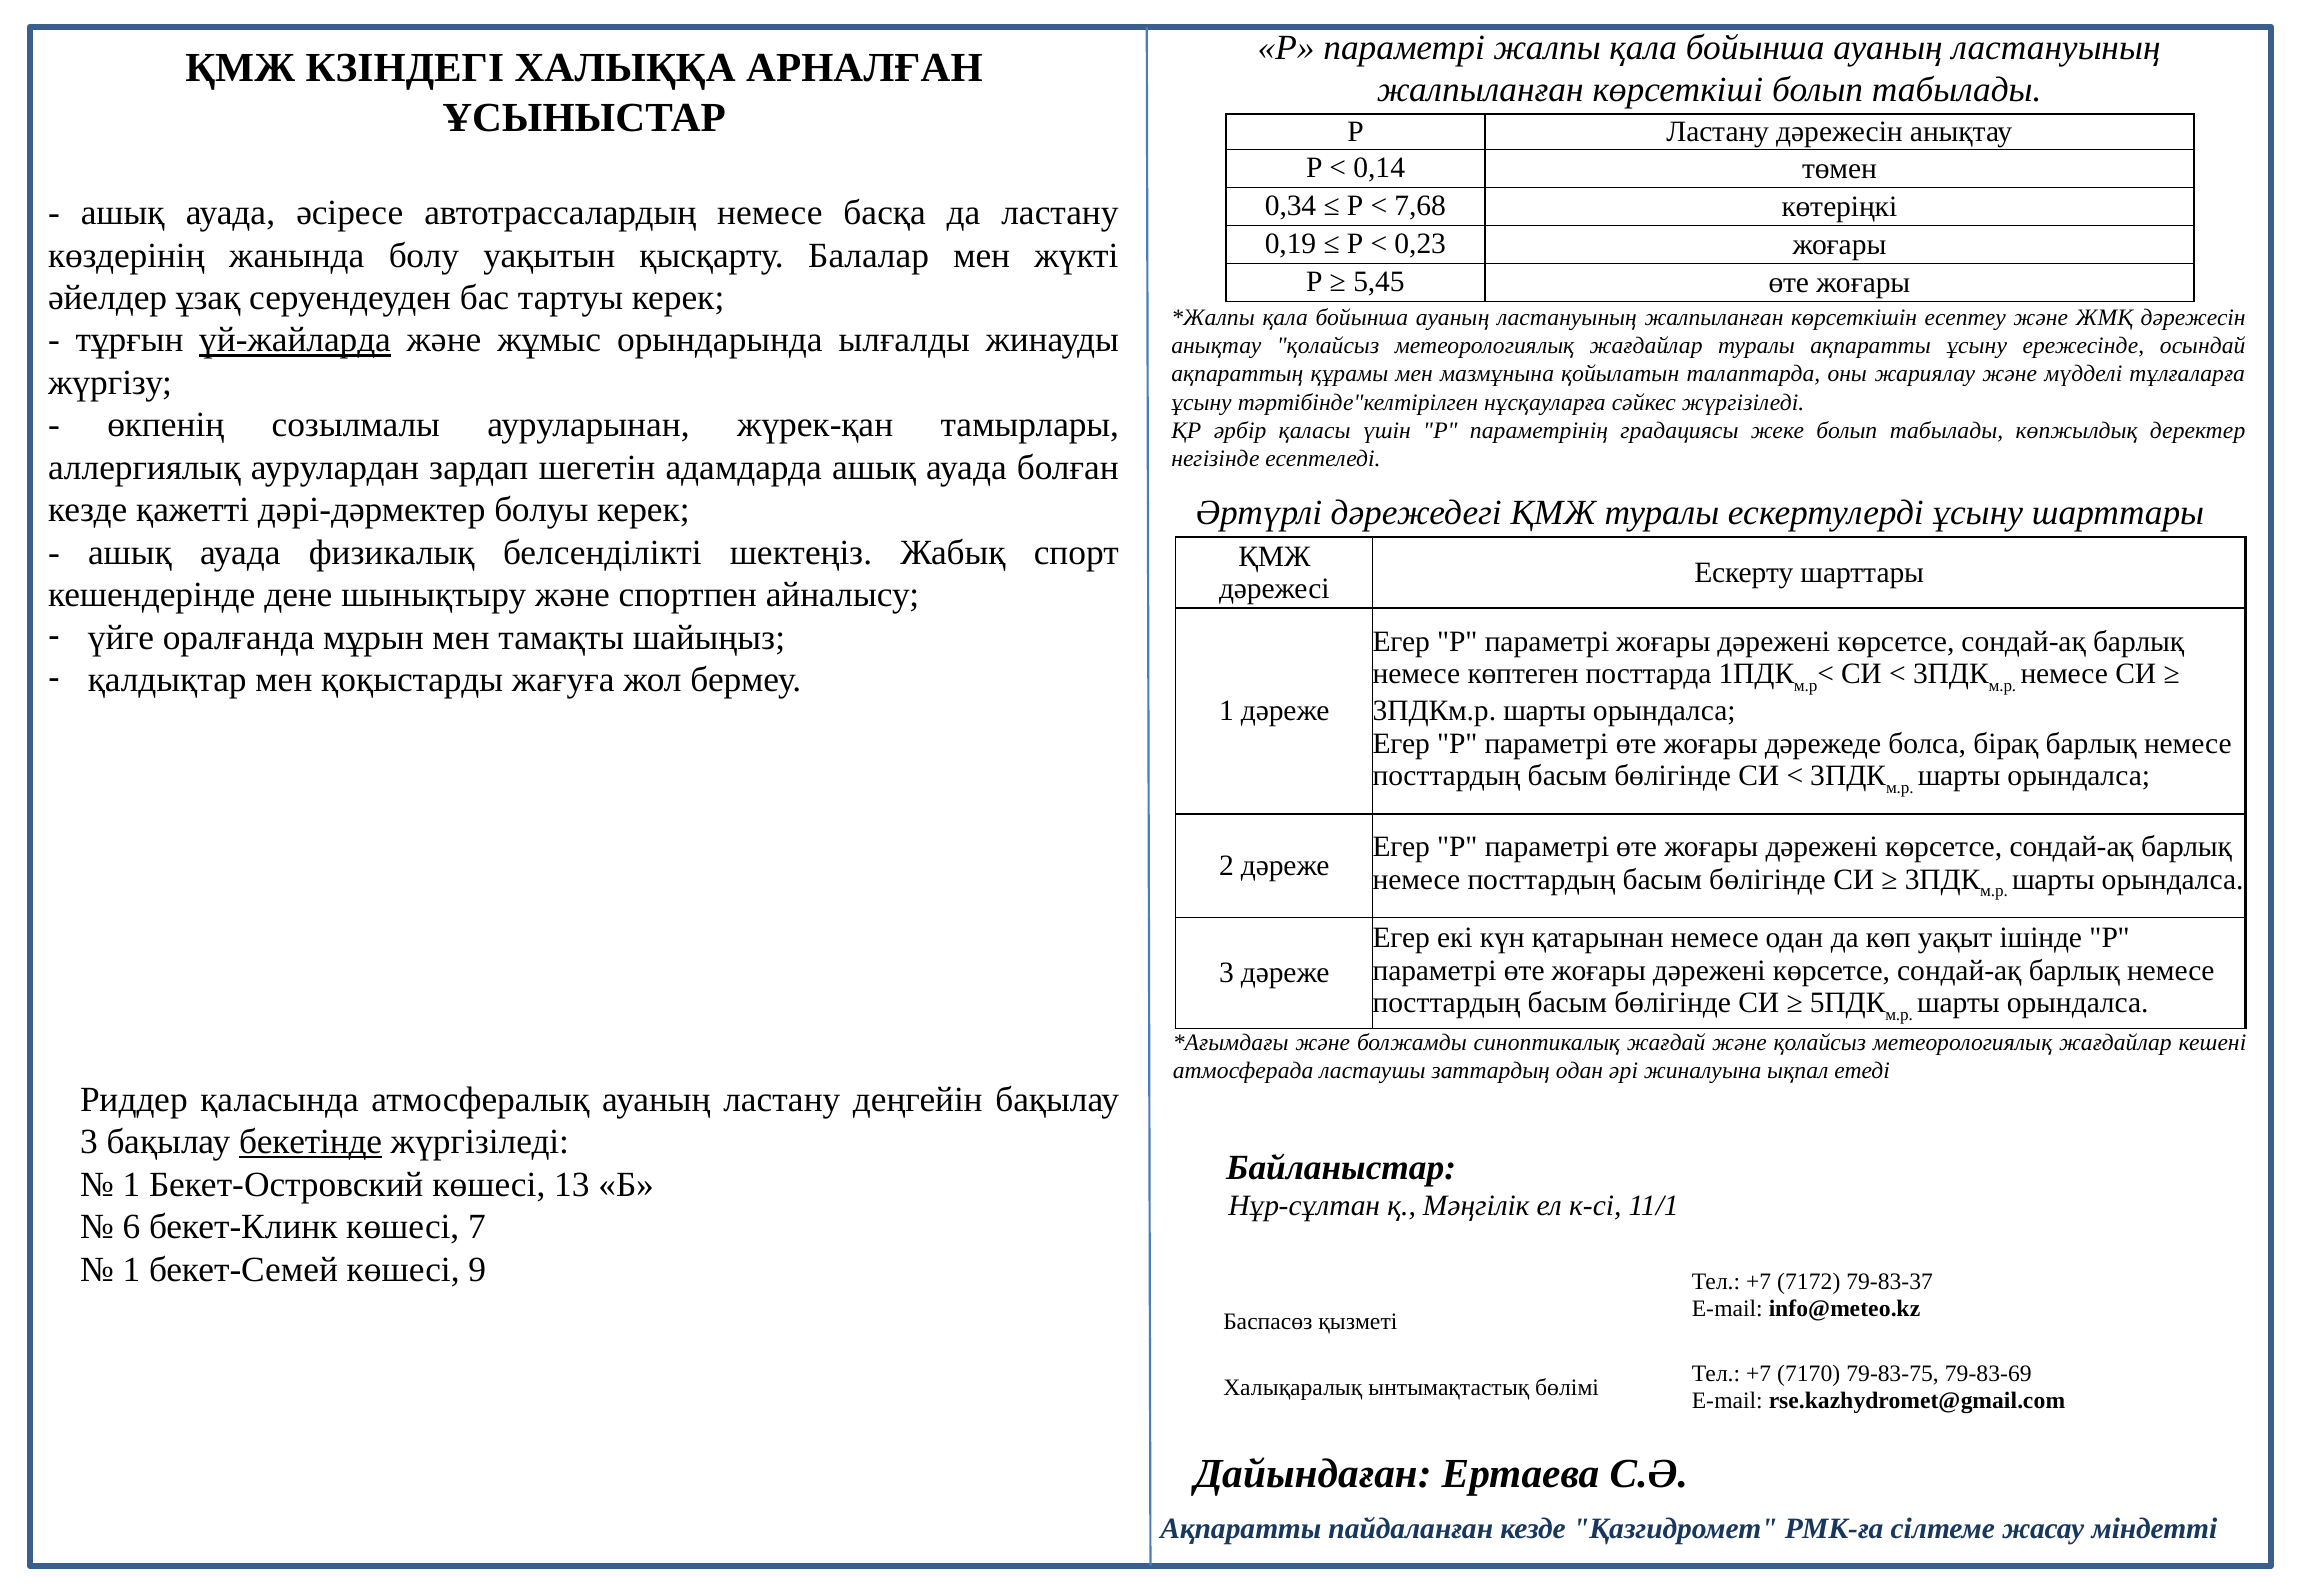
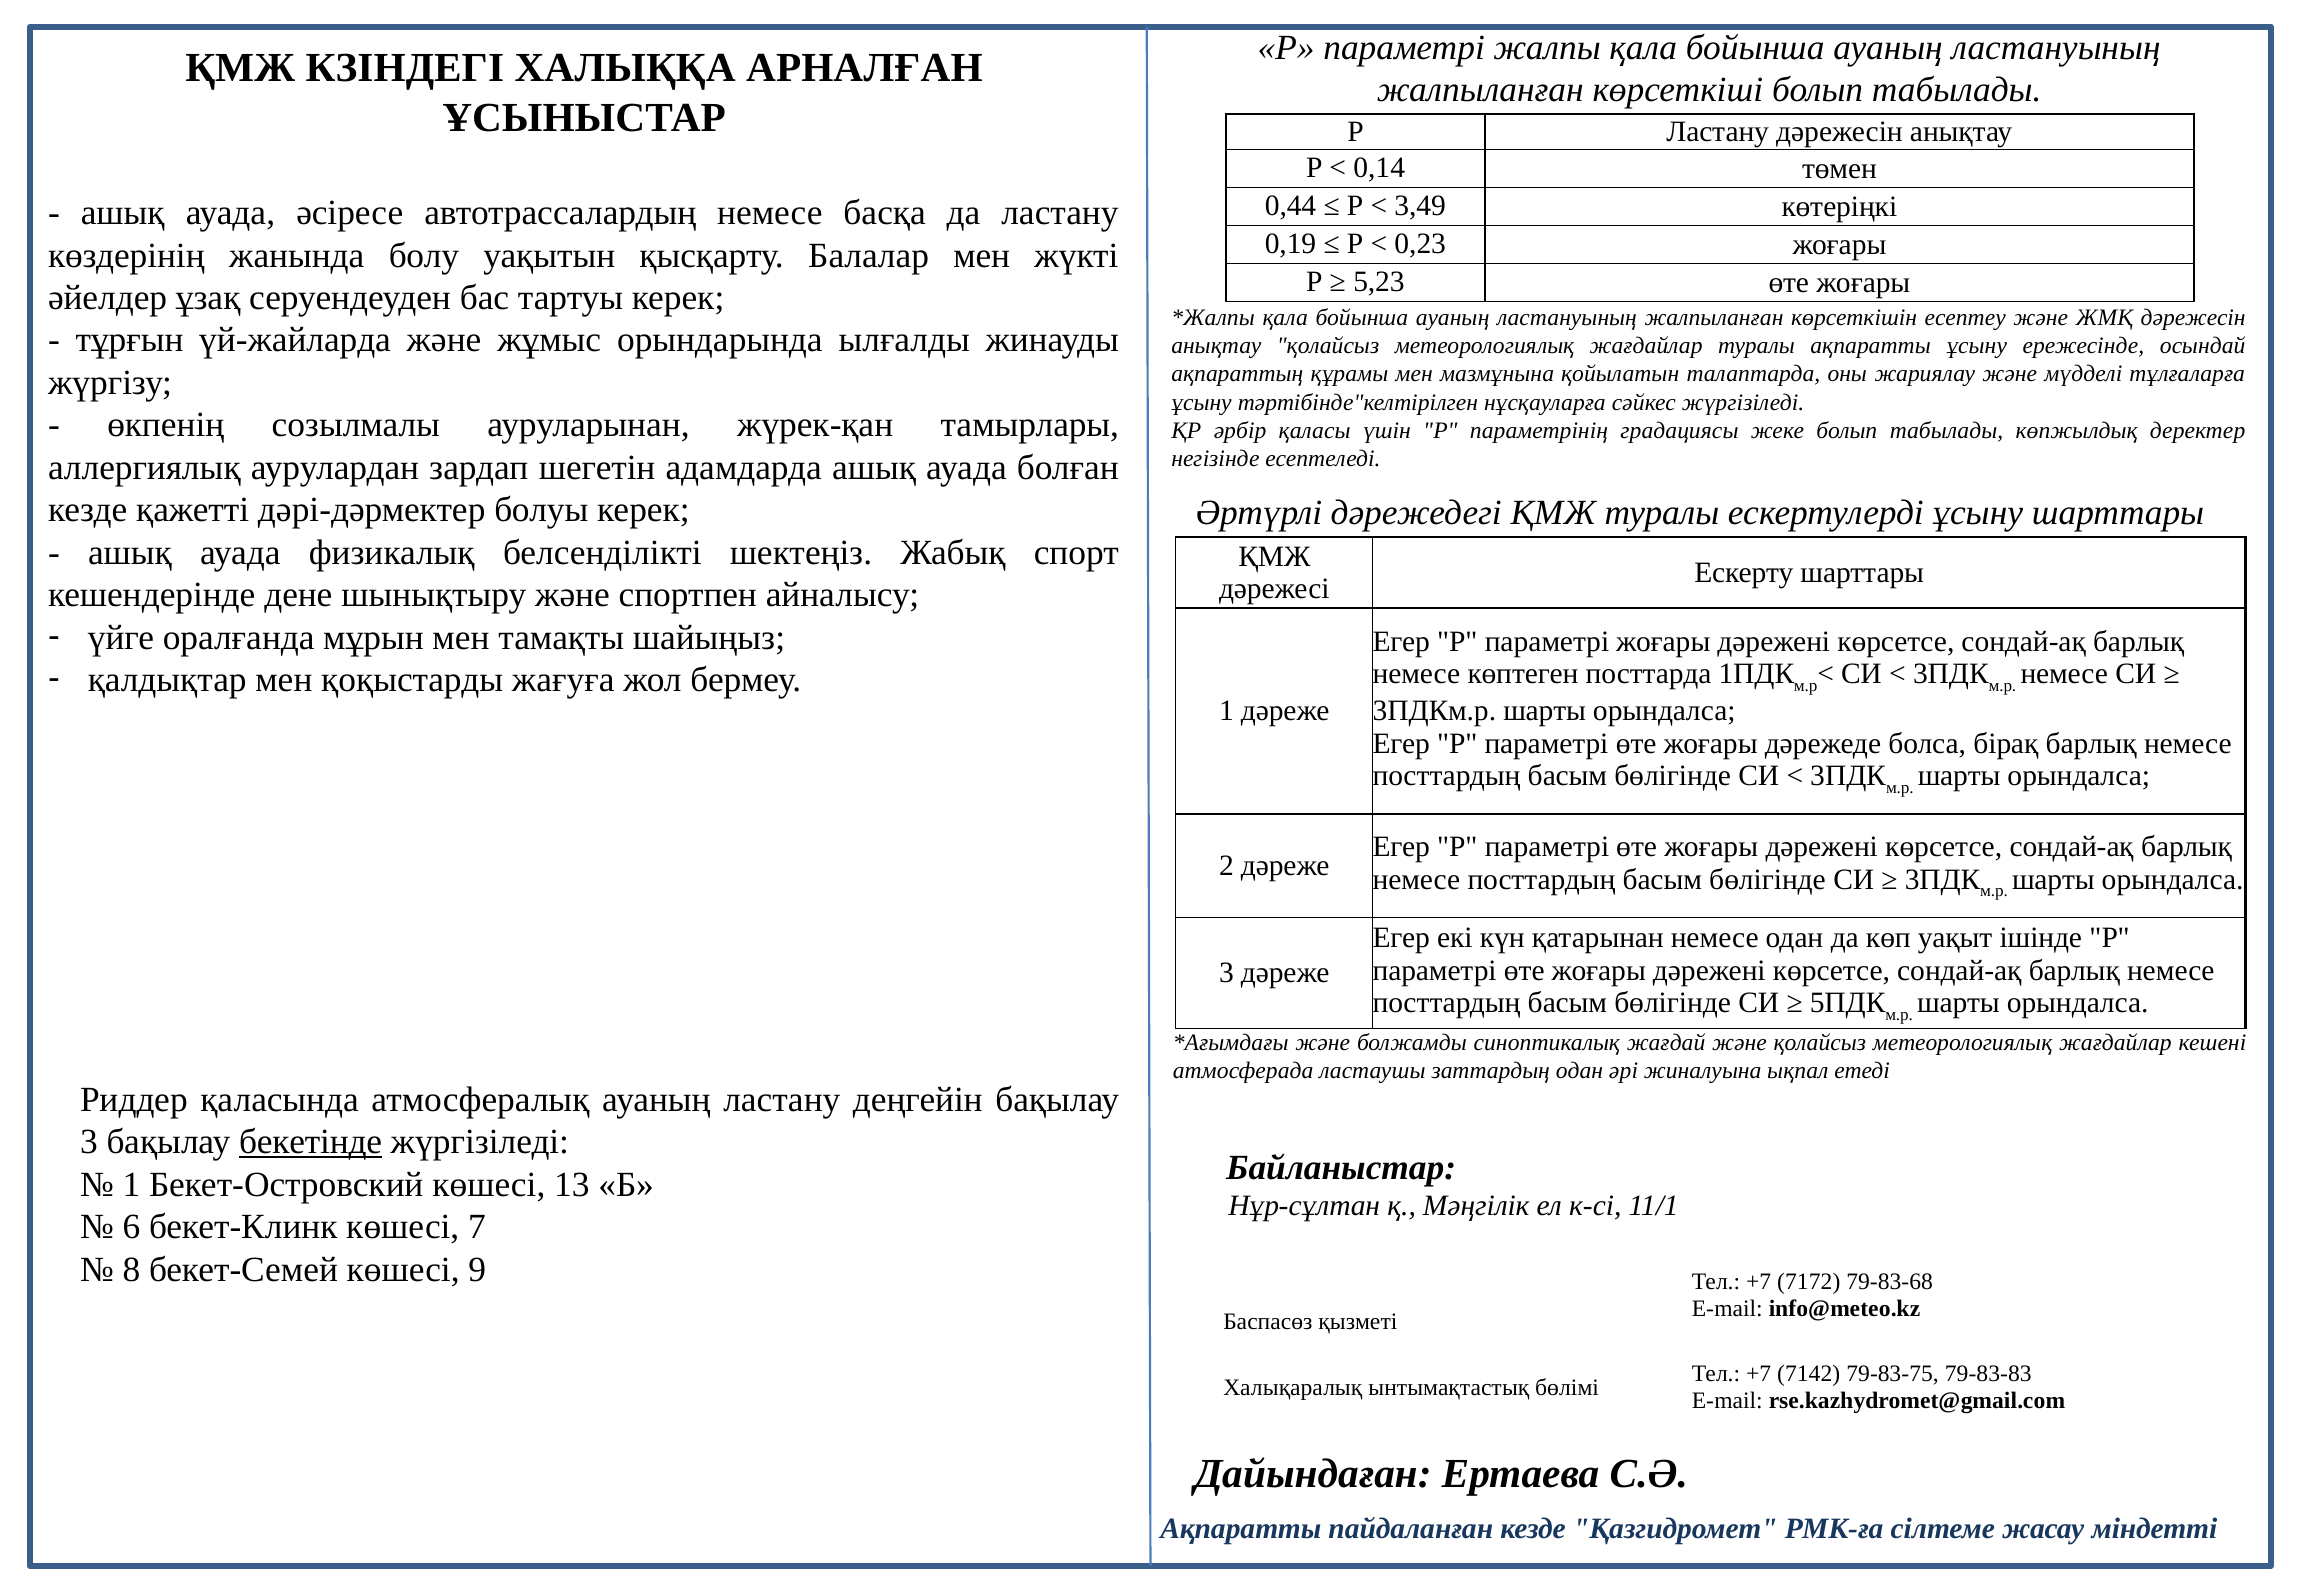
0,34: 0,34 -> 0,44
7,68: 7,68 -> 3,49
5,45: 5,45 -> 5,23
үй-жайларда underline: present -> none
1 at (131, 1270): 1 -> 8
79-83-37: 79-83-37 -> 79-83-68
7170: 7170 -> 7142
79-83-69: 79-83-69 -> 79-83-83
